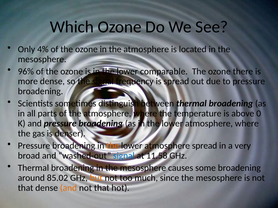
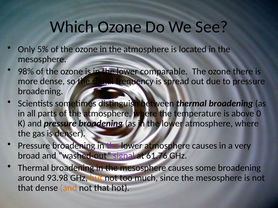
4%: 4% -> 5%
96%: 96% -> 98%
the at (113, 146) colour: orange -> purple
atmosphere spread: spread -> causes
signal at (124, 156) colour: blue -> purple
11.58: 11.58 -> 61.76
85.02: 85.02 -> 93.98
